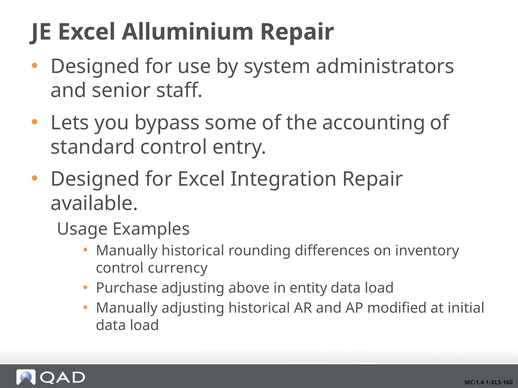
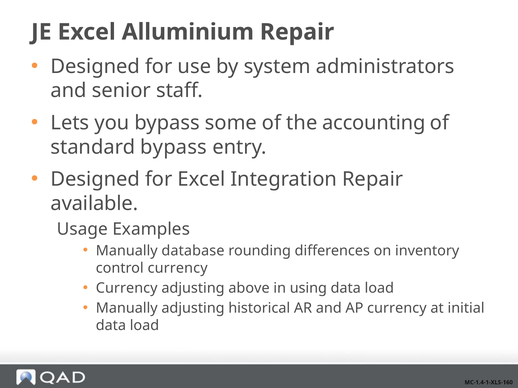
standard control: control -> bypass
Manually historical: historical -> database
Purchase at (127, 288): Purchase -> Currency
entity: entity -> using
AP modified: modified -> currency
